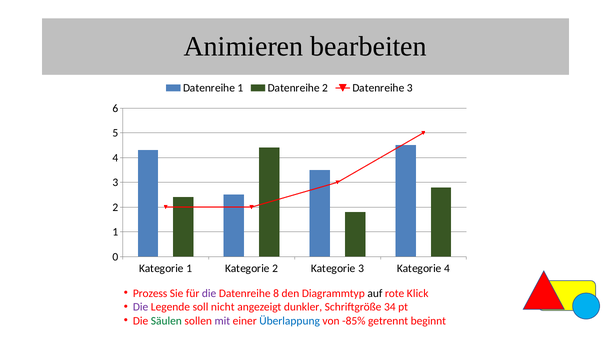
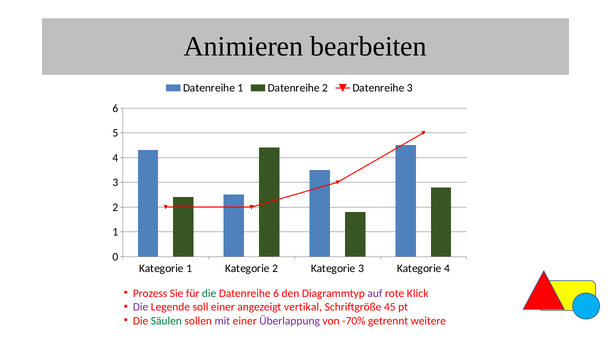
die at (209, 293) colour: purple -> green
Datenreihe 8: 8 -> 6
auf colour: black -> purple
soll nicht: nicht -> einer
dunkler: dunkler -> vertikal
34: 34 -> 45
Überlappung colour: blue -> purple
-85%: -85% -> -70%
beginnt: beginnt -> weitere
